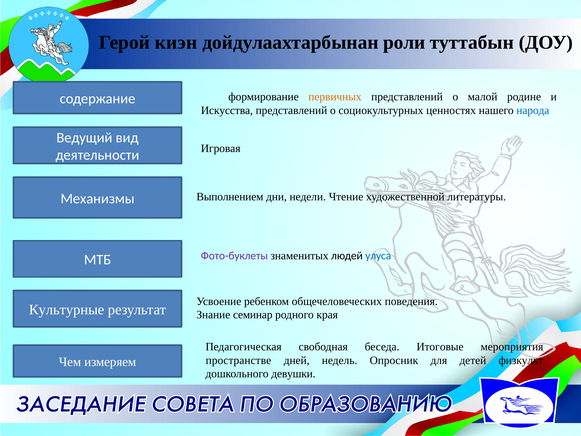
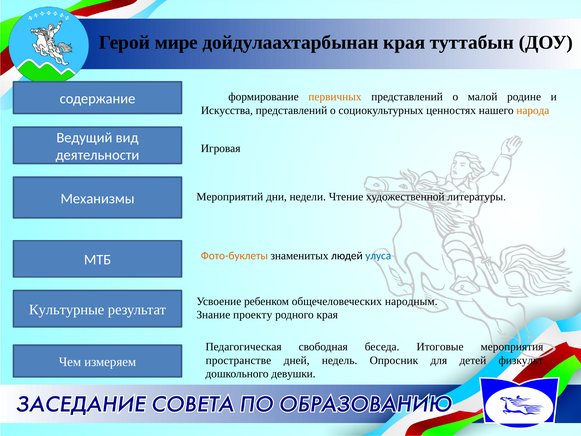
киэн: киэн -> мире
дойдулаахтарбынан роли: роли -> края
народа colour: blue -> orange
Выполнением: Выполнением -> Мероприятий
Фото-буклеты colour: purple -> orange
поведения: поведения -> народным
семинар: семинар -> проекту
